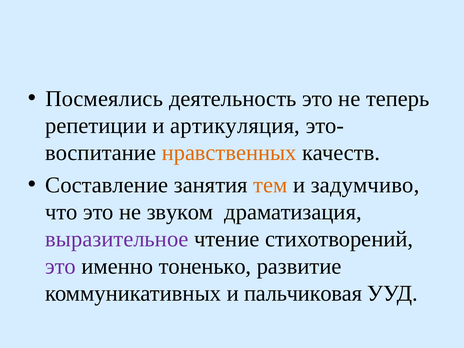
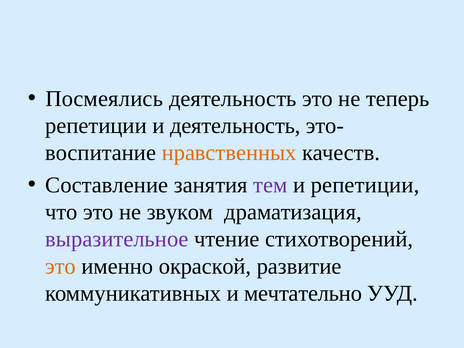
и артикуляция: артикуляция -> деятельность
тем colour: orange -> purple
и задумчиво: задумчиво -> репетиции
это at (61, 266) colour: purple -> orange
тоненько: тоненько -> окраской
пальчиковая: пальчиковая -> мечтательно
